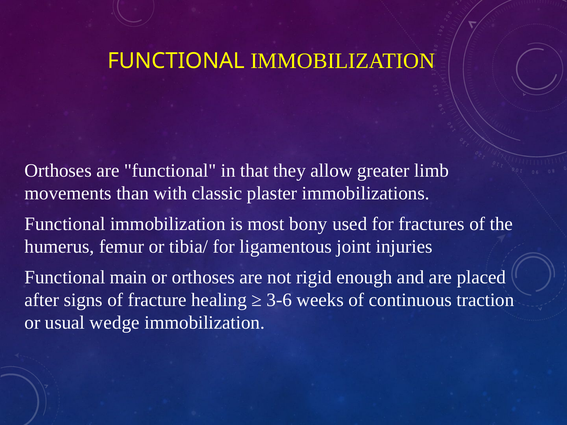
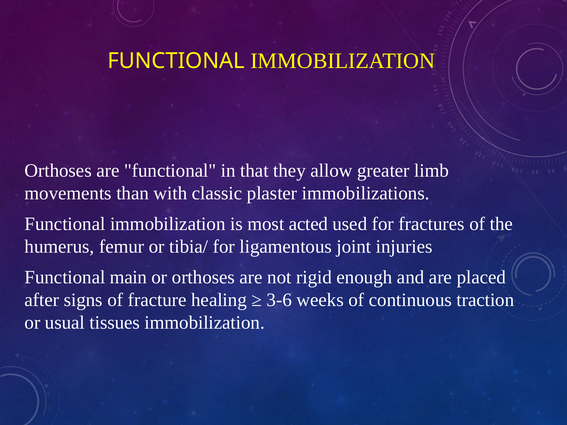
bony: bony -> acted
wedge: wedge -> tissues
